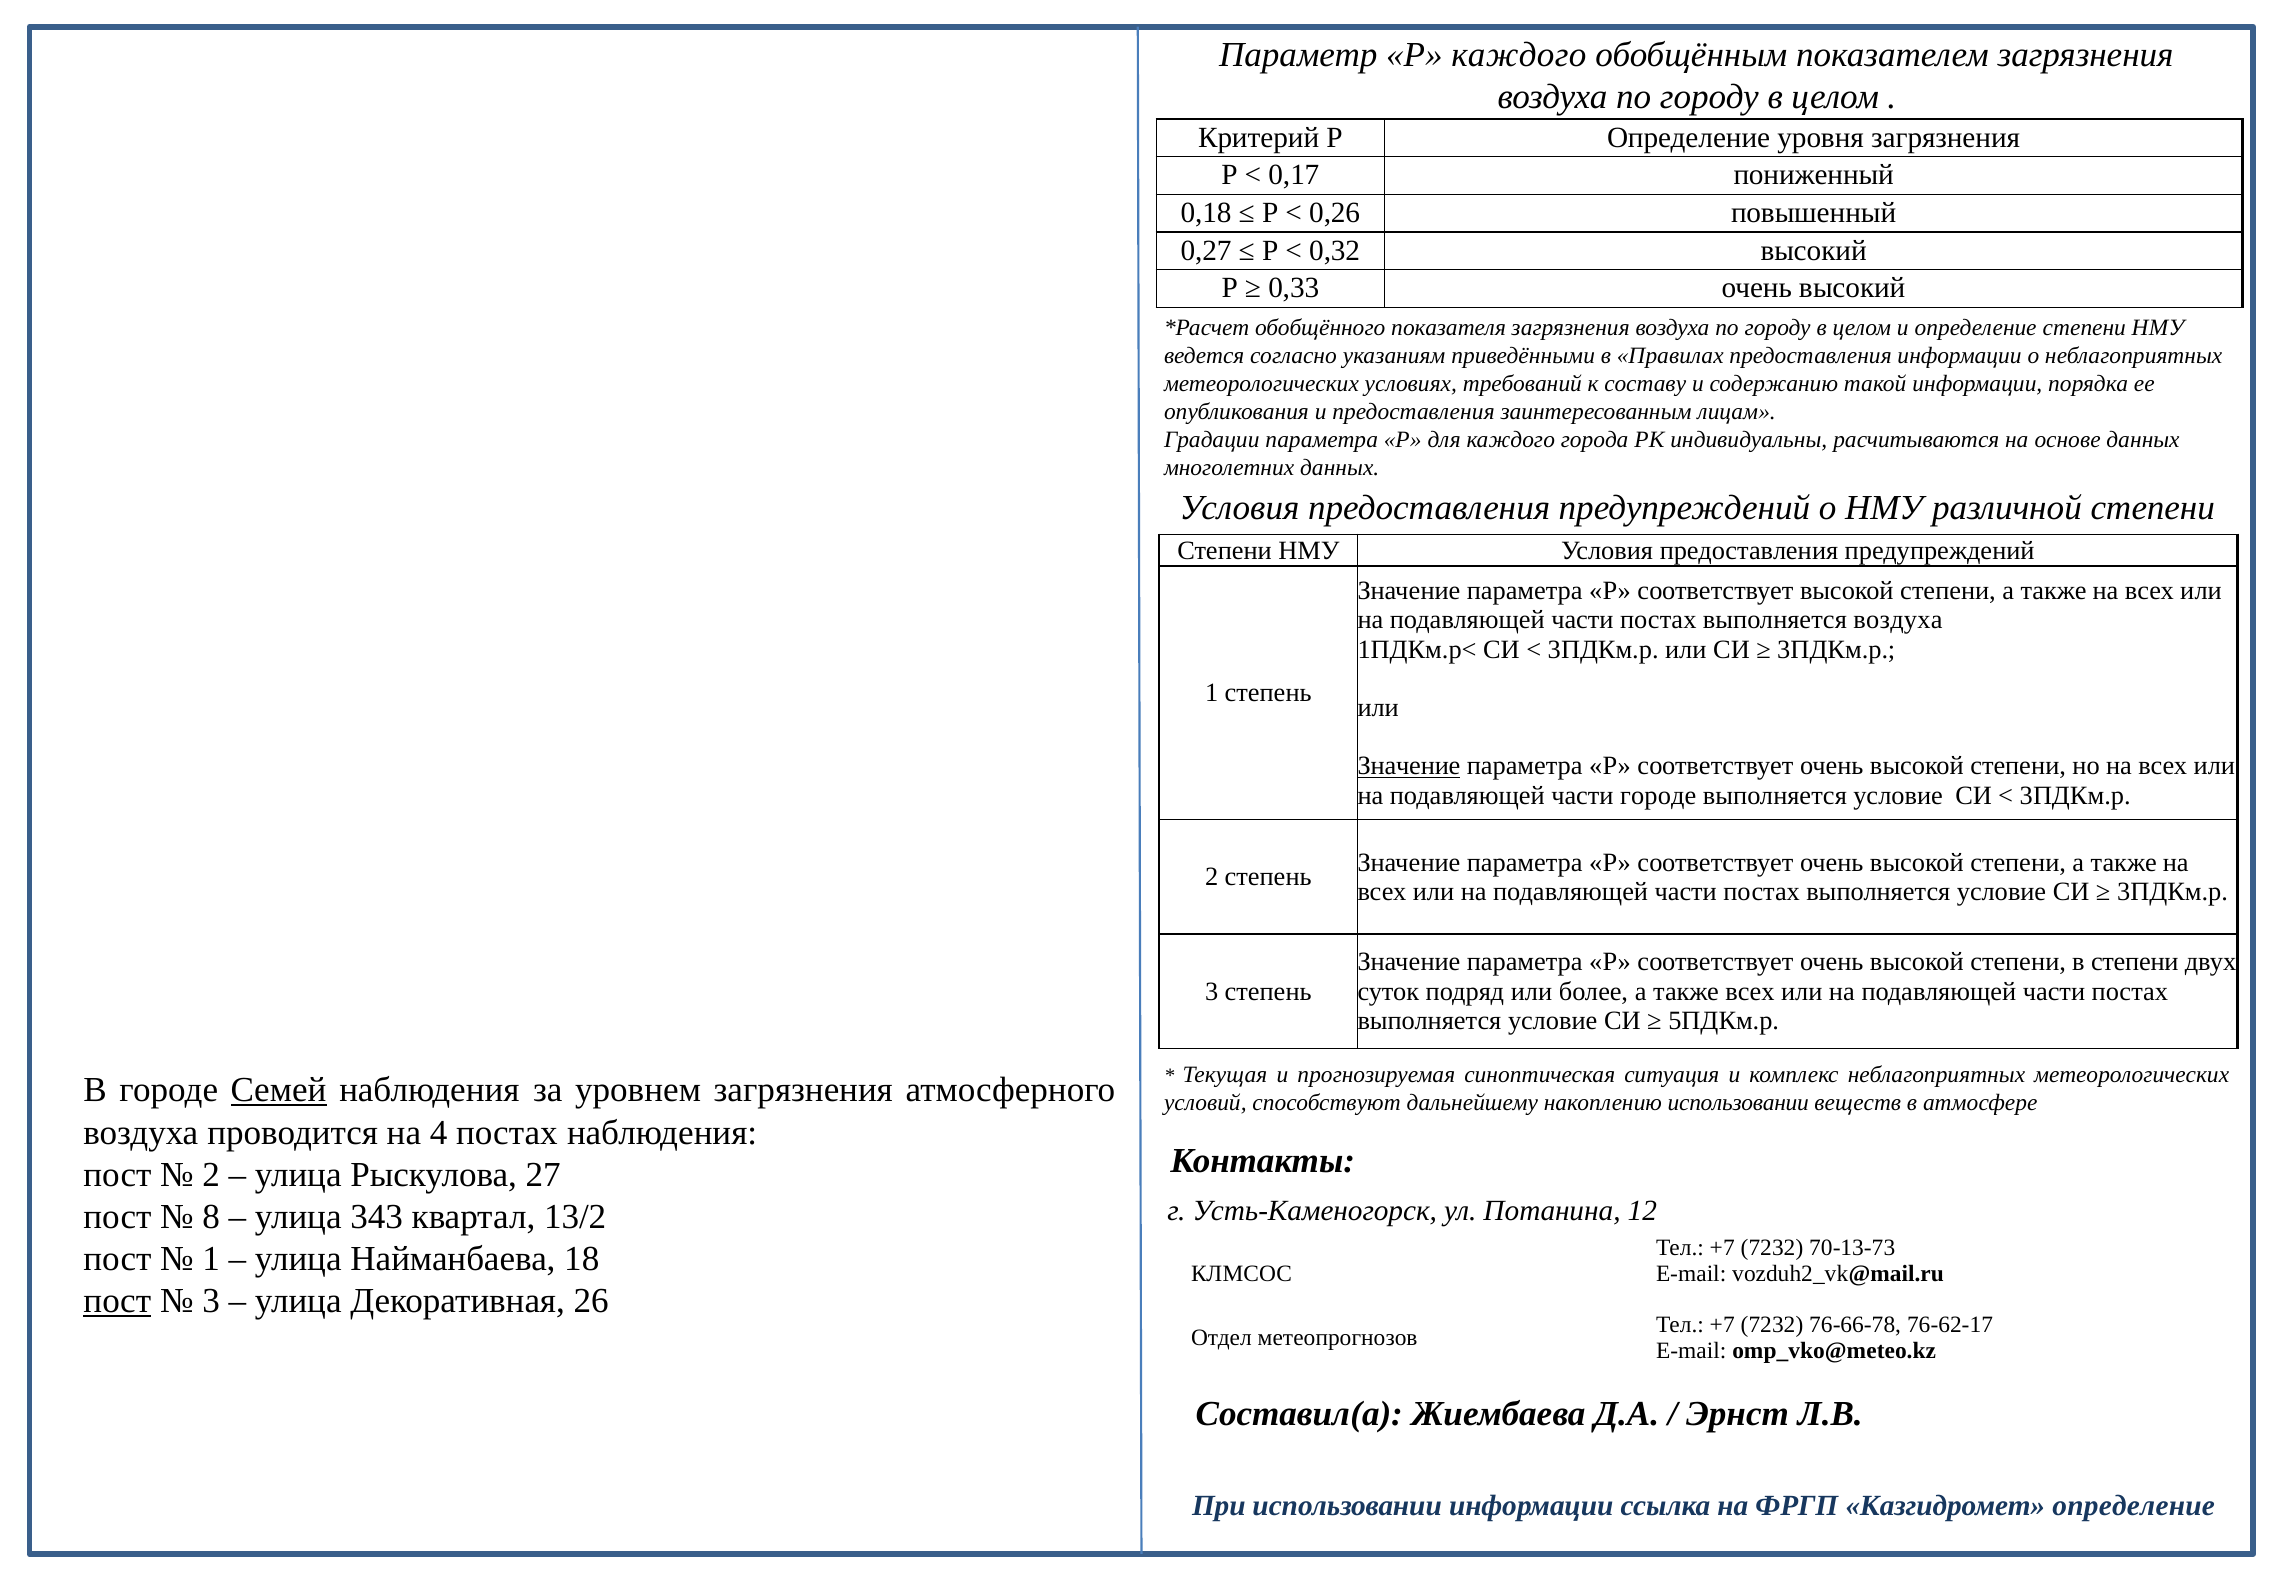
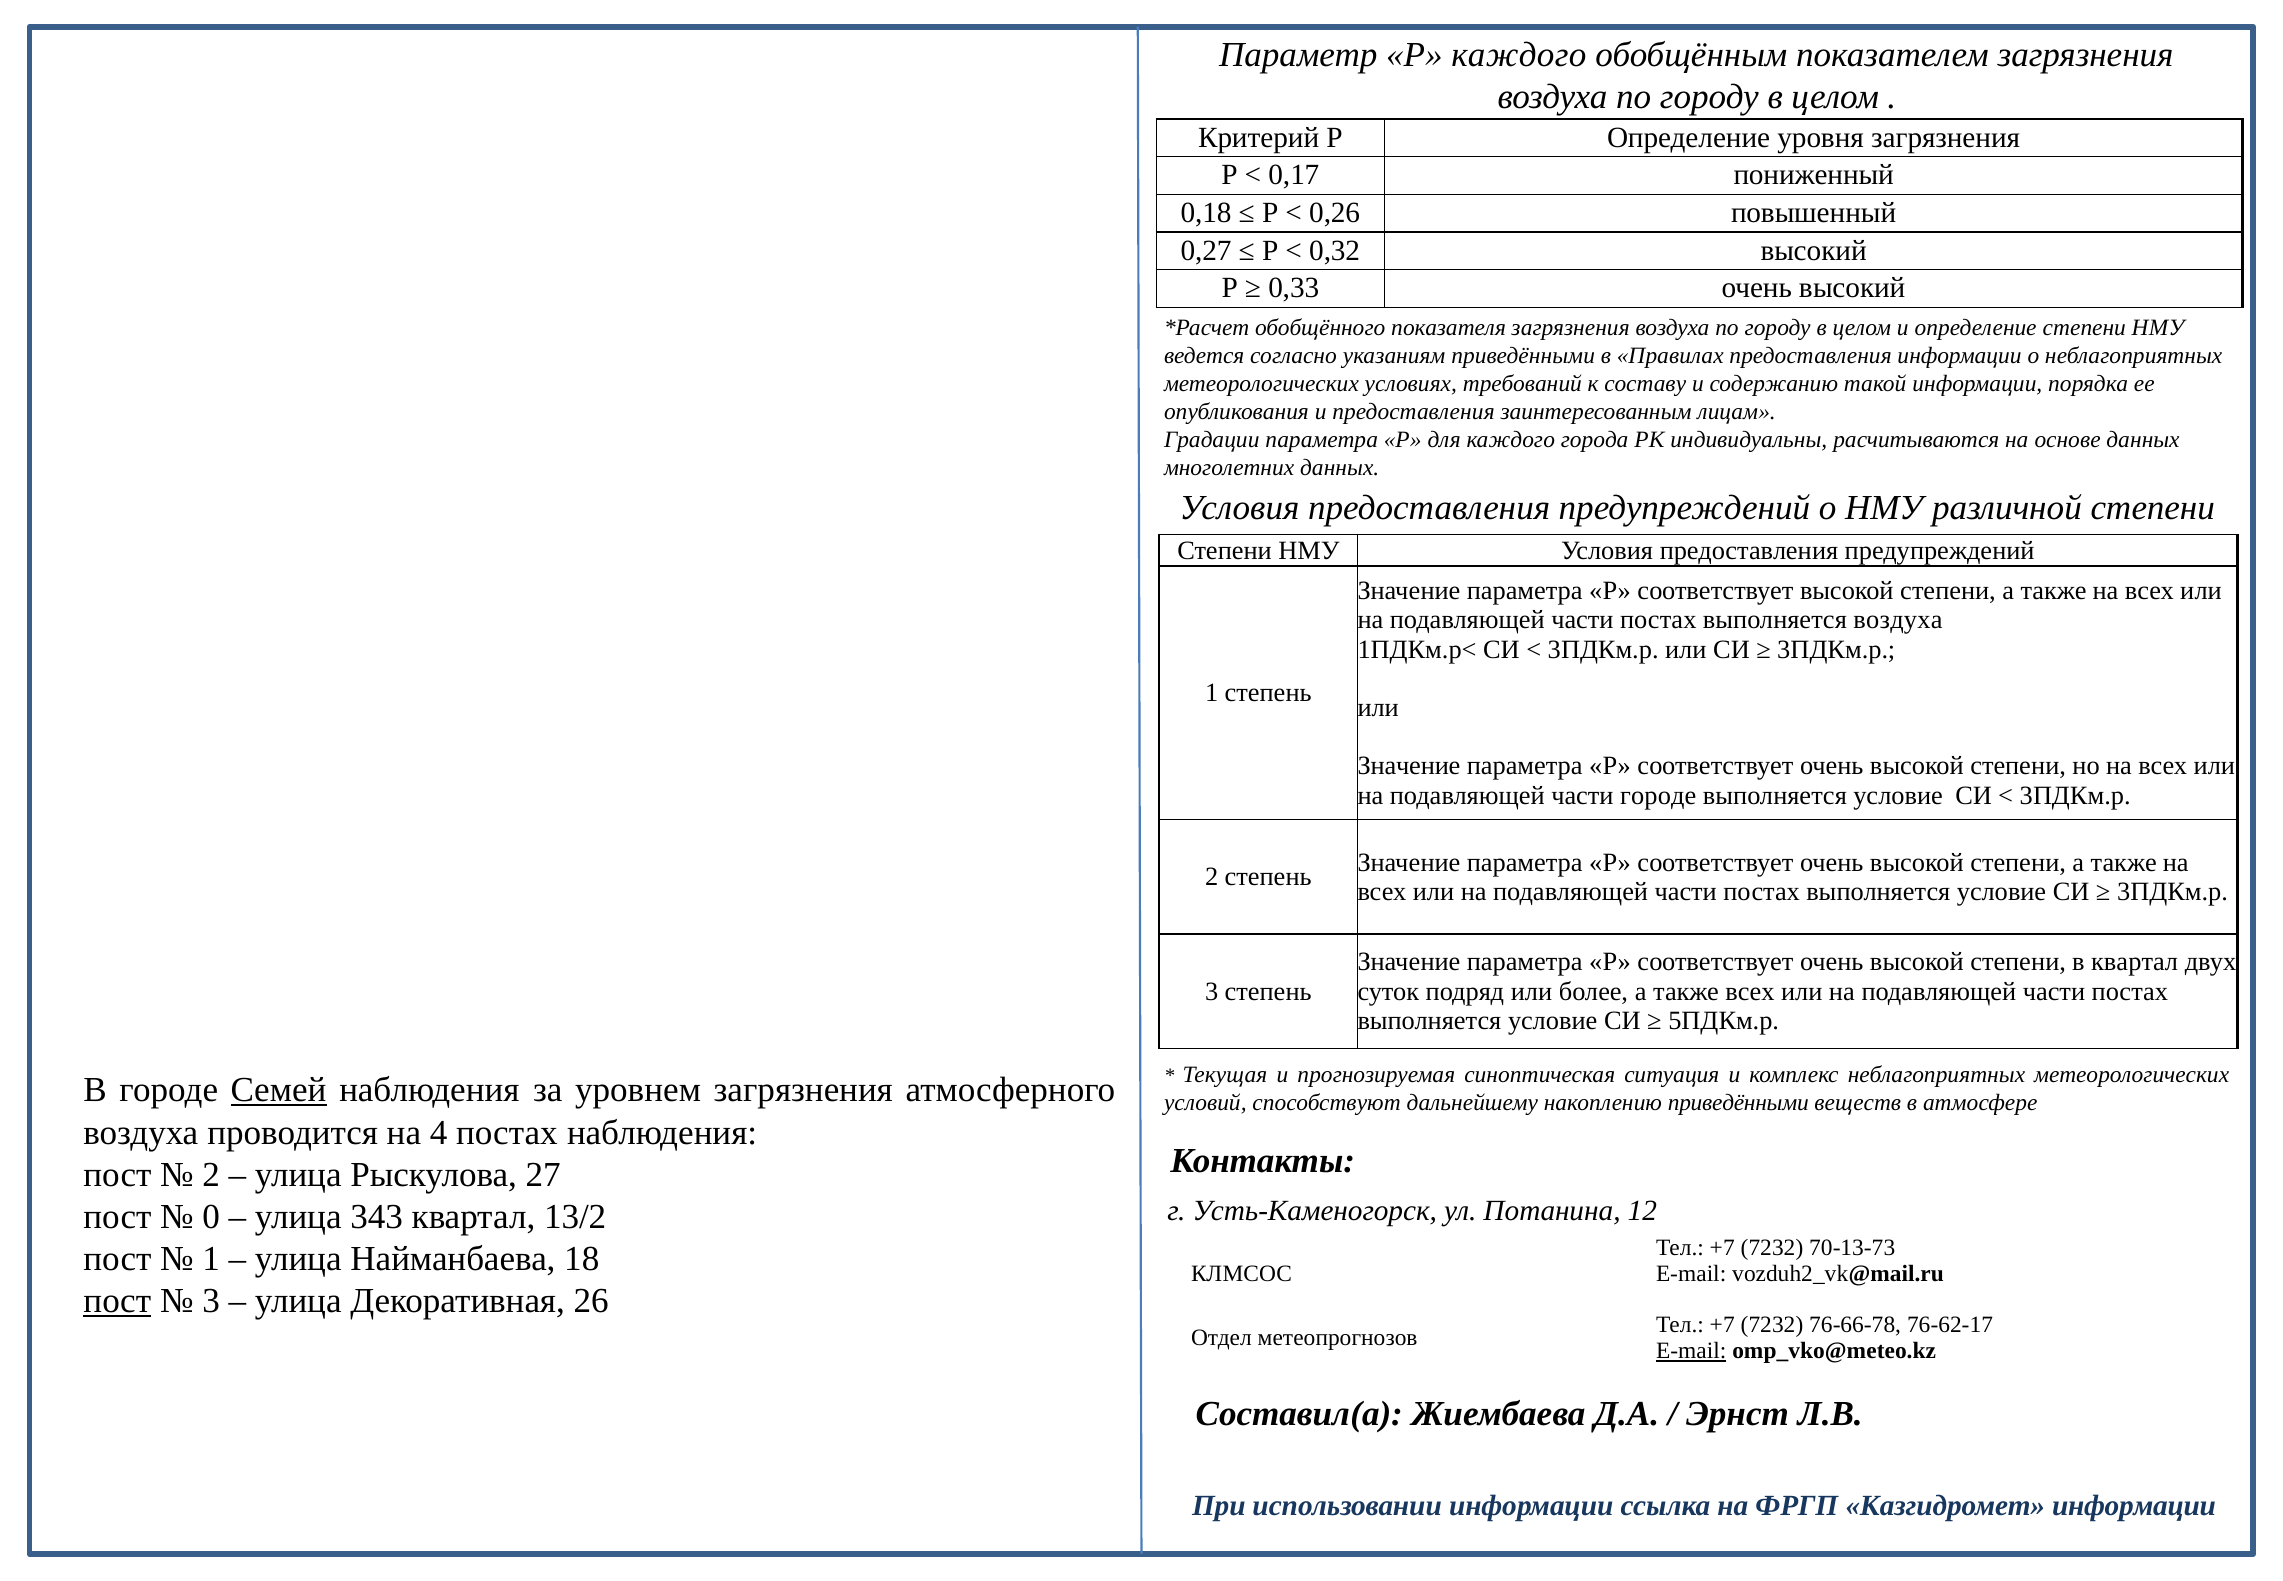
Значение at (1409, 766) underline: present -> none
в степени: степени -> квартал
накоплению использовании: использовании -> приведёнными
8: 8 -> 0
E-mail at (1691, 1350) underline: none -> present
Казгидромет определение: определение -> информации
